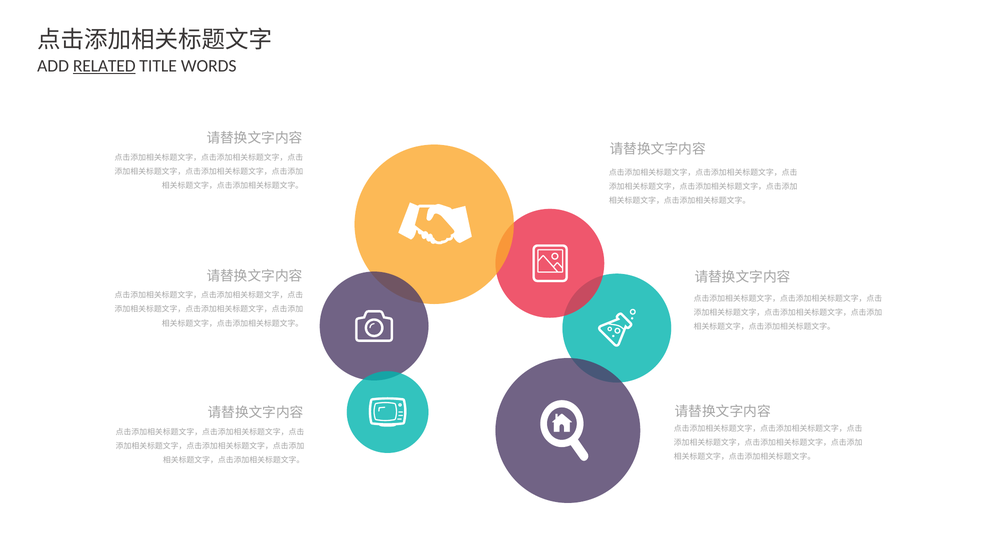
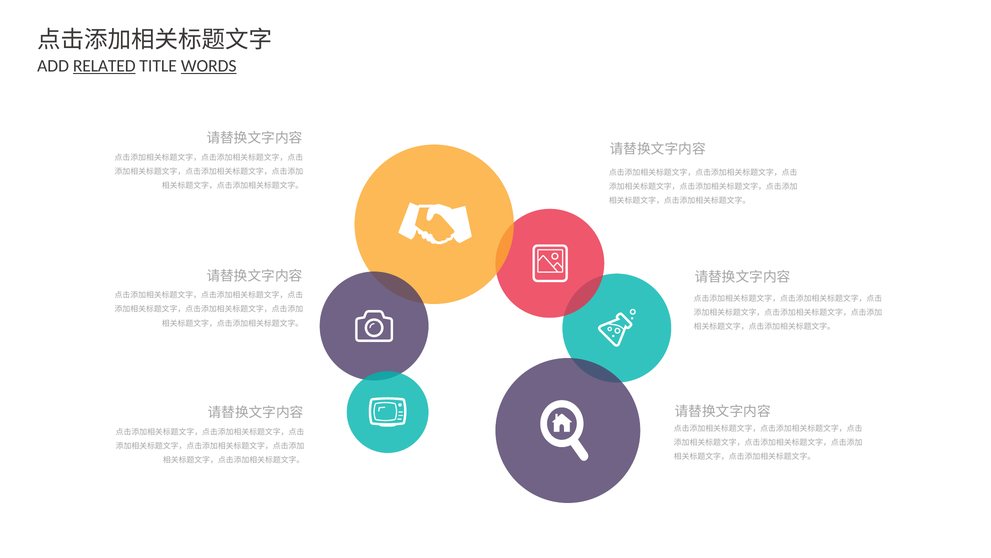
WORDS underline: none -> present
